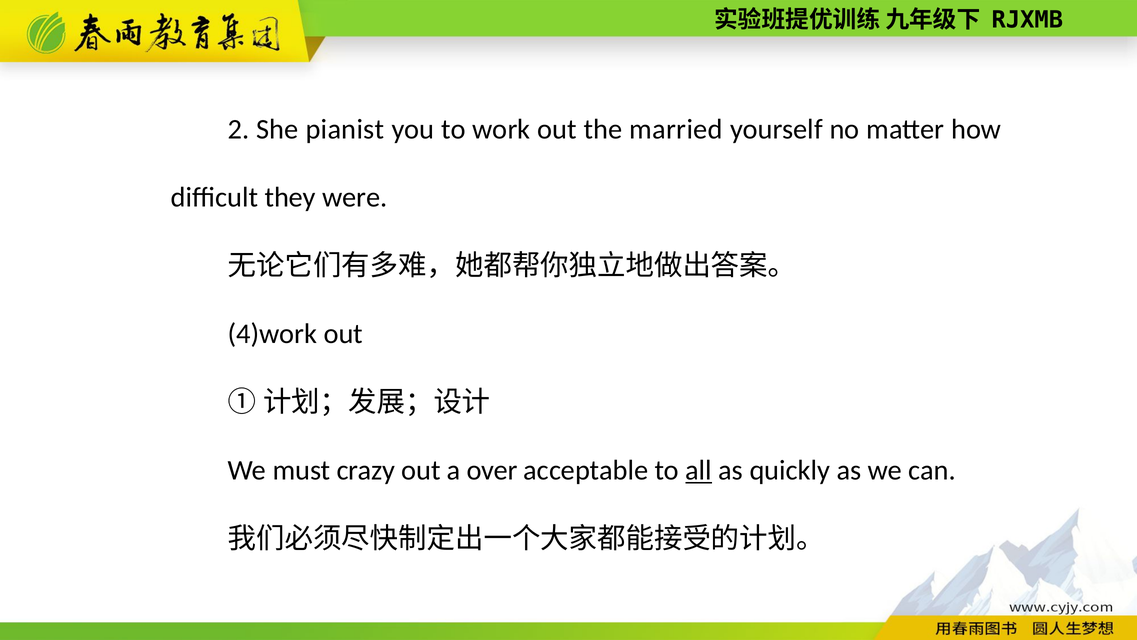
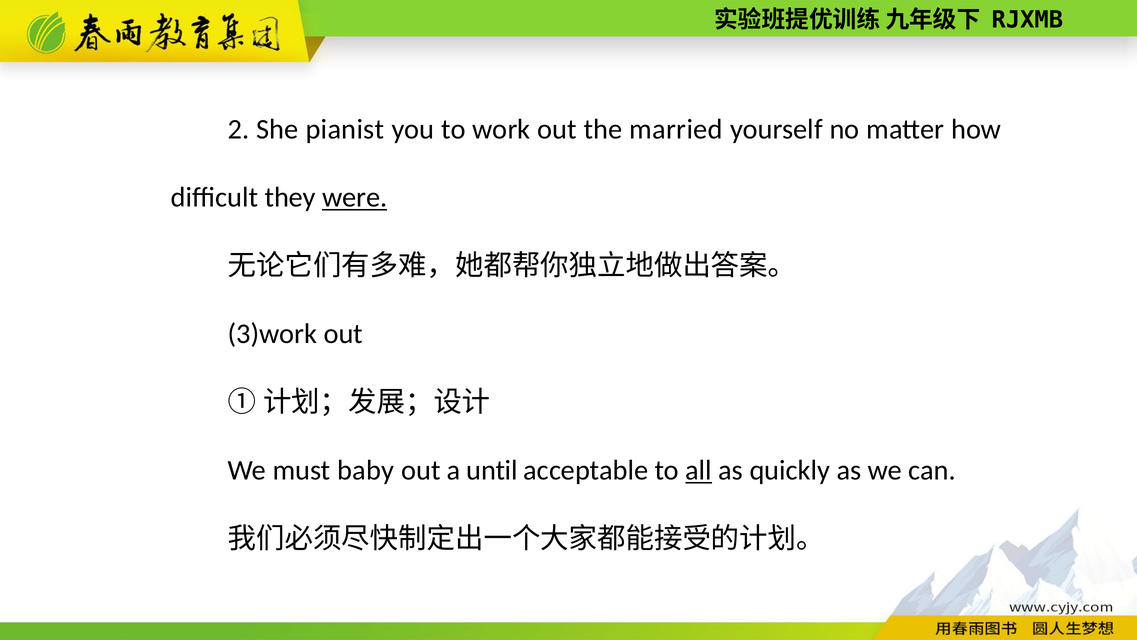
were underline: none -> present
4)work: 4)work -> 3)work
crazy: crazy -> baby
over: over -> until
